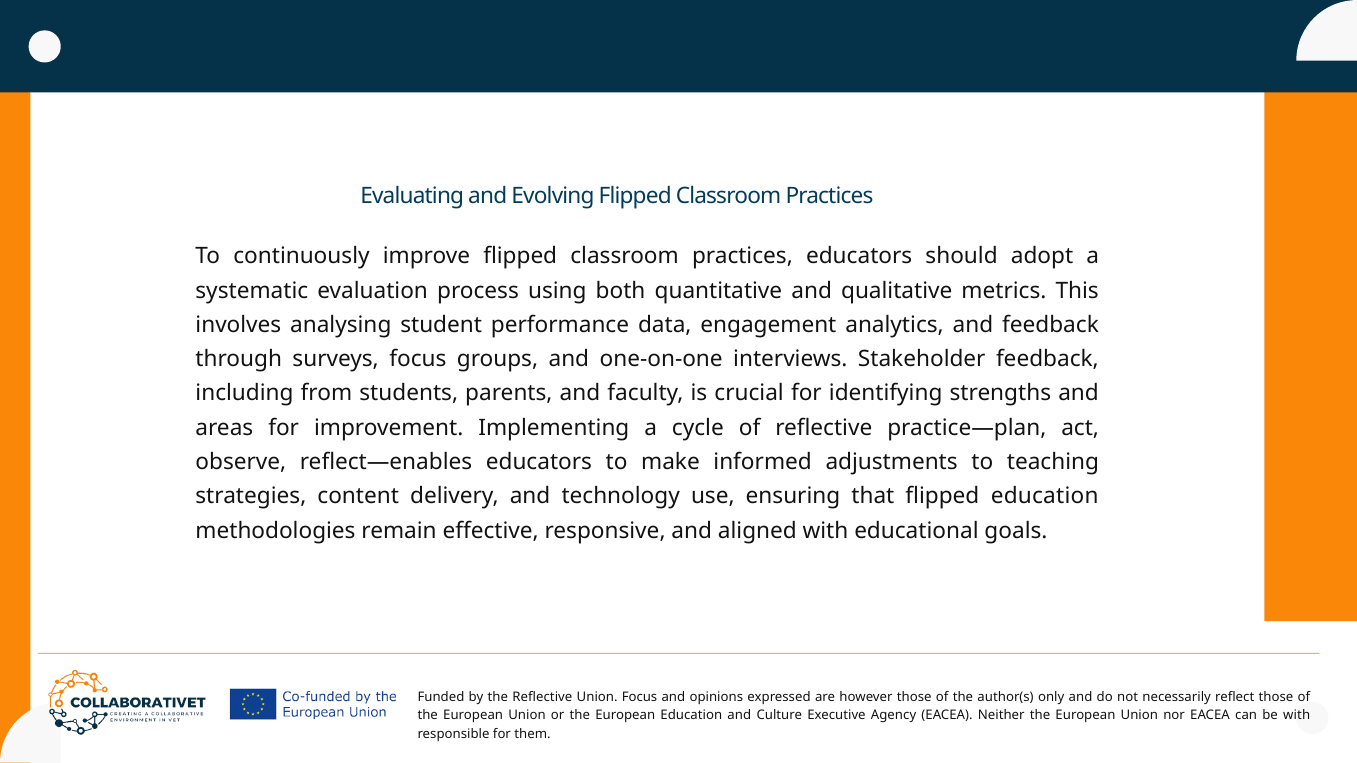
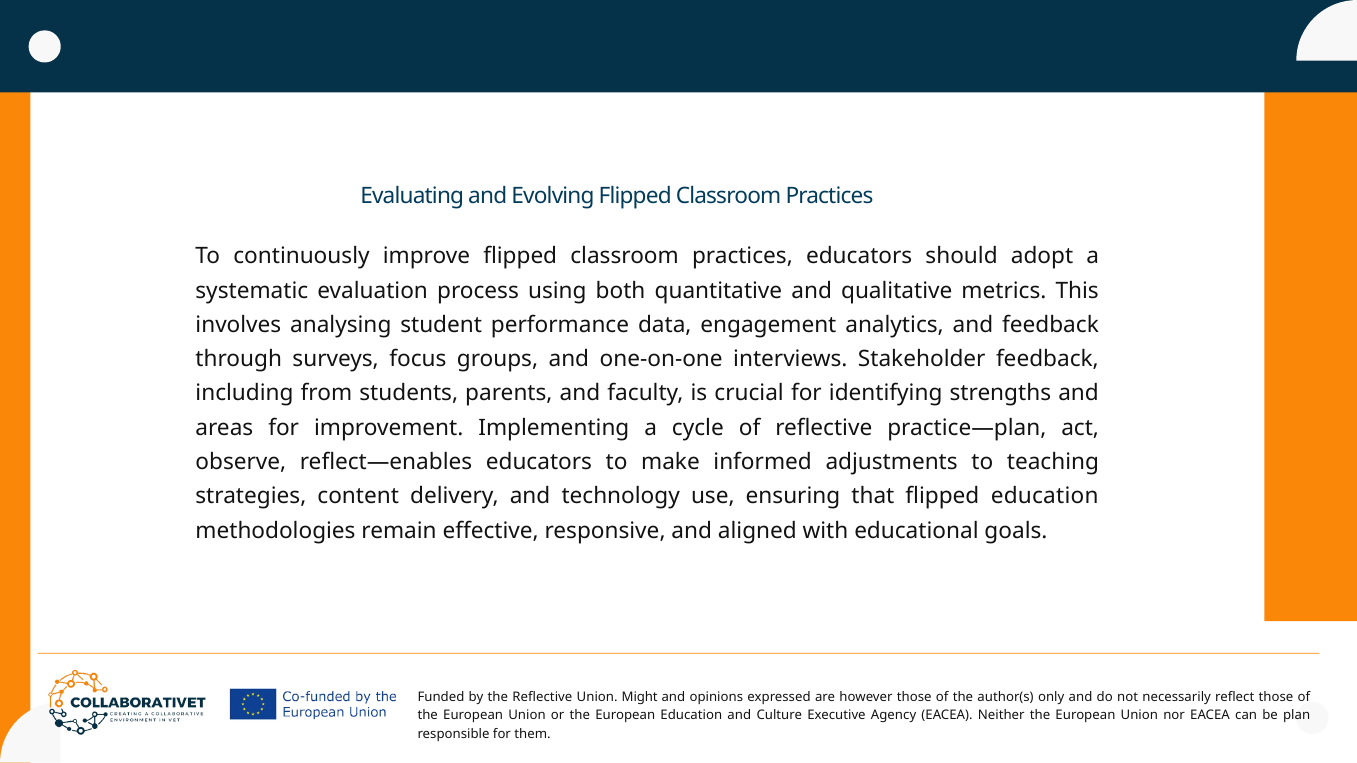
Union Focus: Focus -> Might
be with: with -> plan
